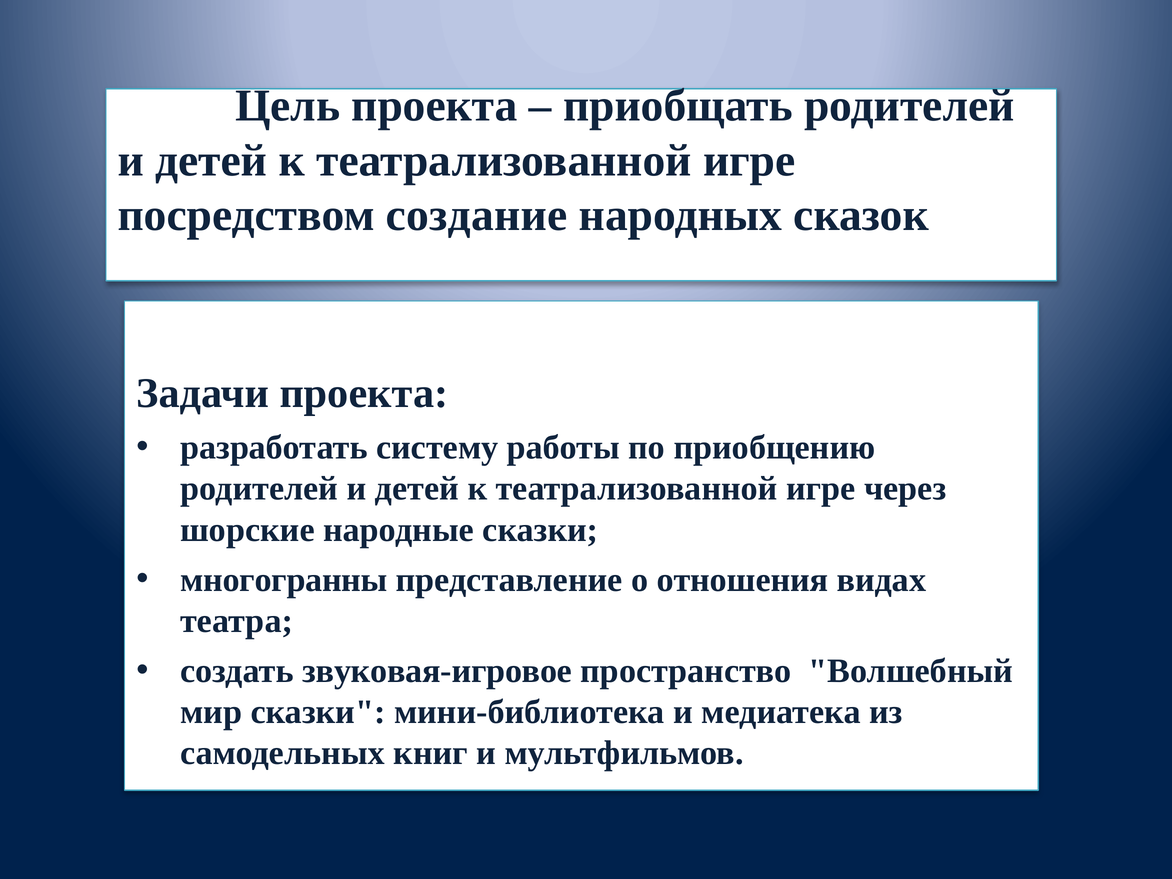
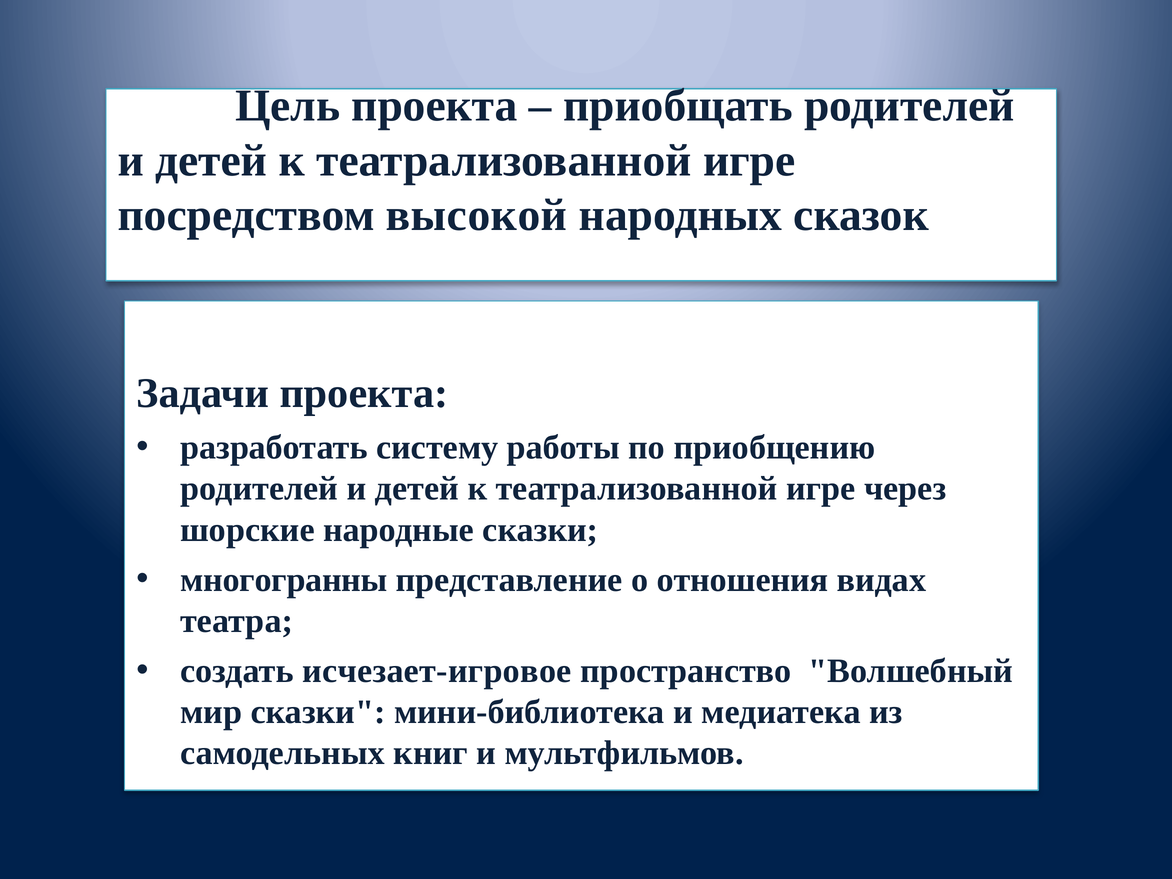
создание: создание -> высокой
звуковая-игровое: звуковая-игровое -> исчезает-игровое
